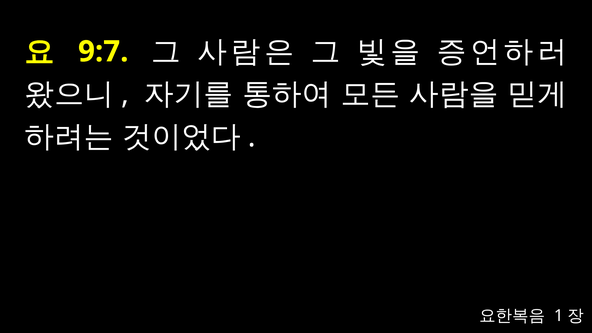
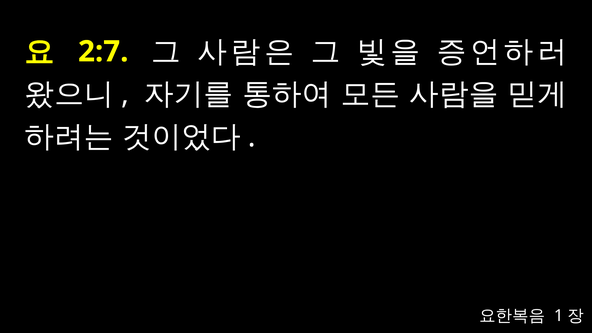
9:7: 9:7 -> 2:7
